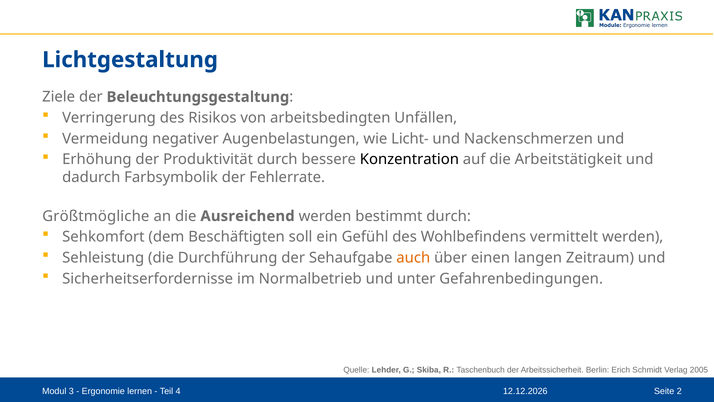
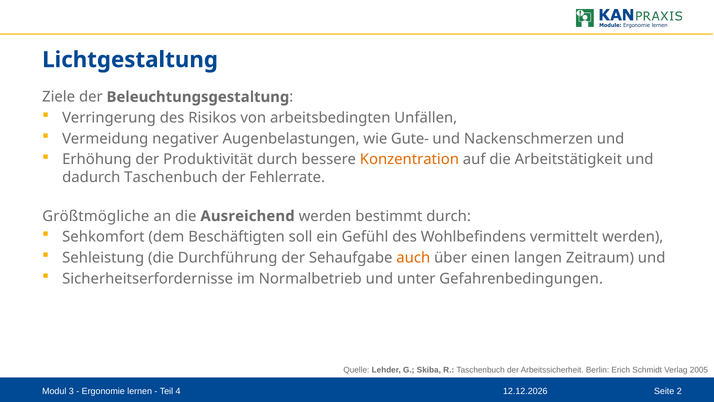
Licht-: Licht- -> Gute-
Konzentration colour: black -> orange
dadurch Farbsymbolik: Farbsymbolik -> Taschenbuch
